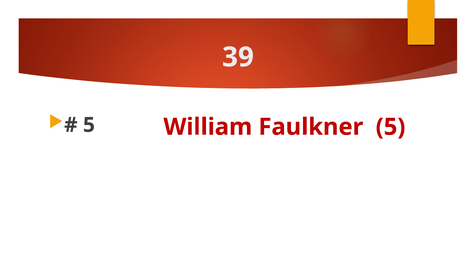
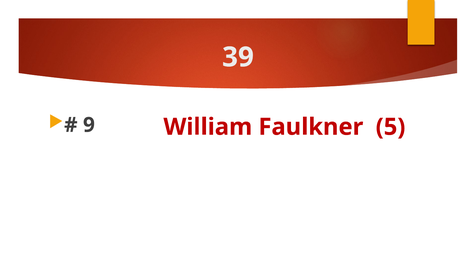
5 at (89, 125): 5 -> 9
